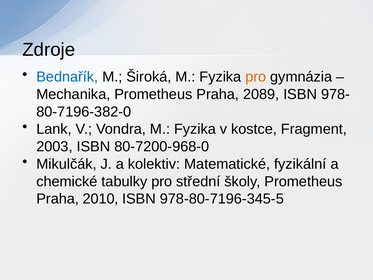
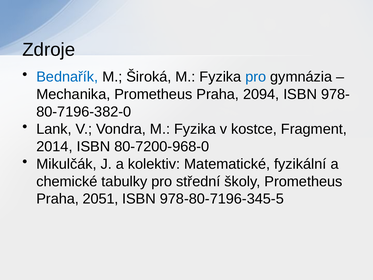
pro at (256, 77) colour: orange -> blue
2089: 2089 -> 2094
2003: 2003 -> 2014
2010: 2010 -> 2051
